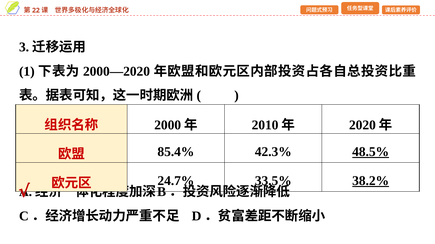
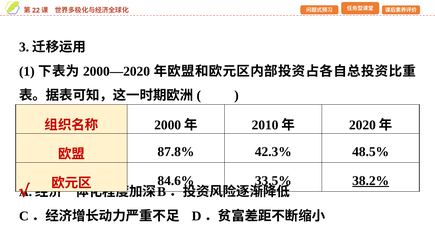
85.4%: 85.4% -> 87.8%
48.5% underline: present -> none
24.7%: 24.7% -> 84.6%
